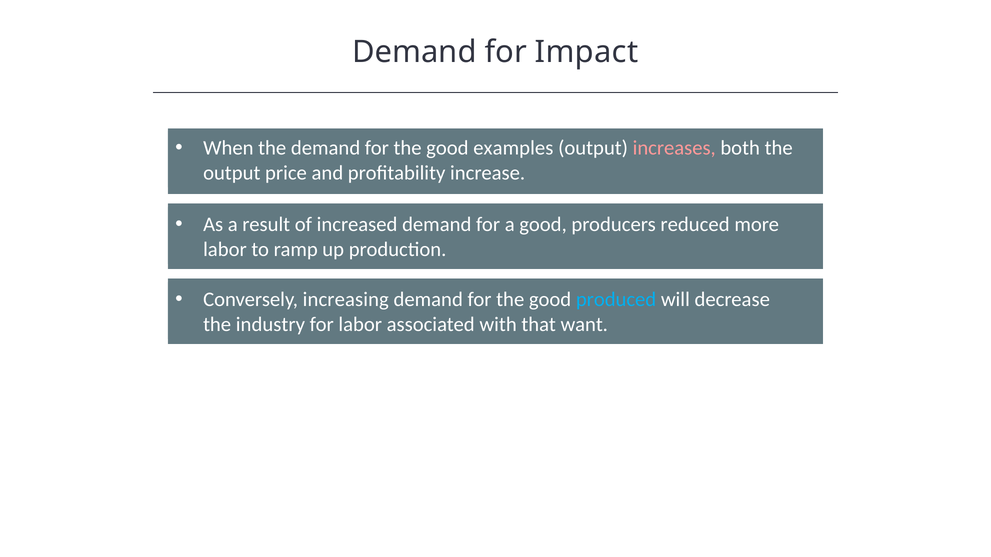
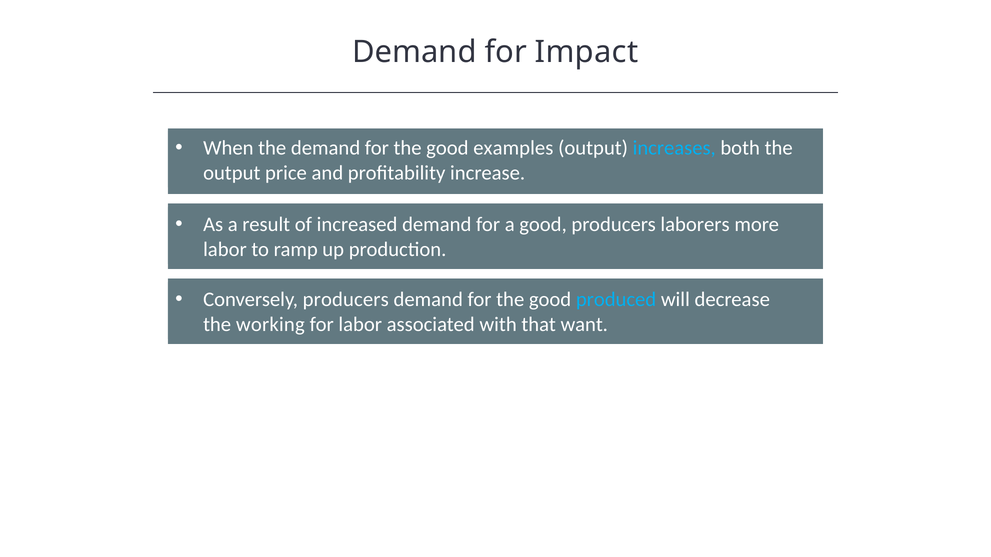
increases colour: pink -> light blue
reduced: reduced -> laborers
Conversely increasing: increasing -> producers
industry: industry -> working
